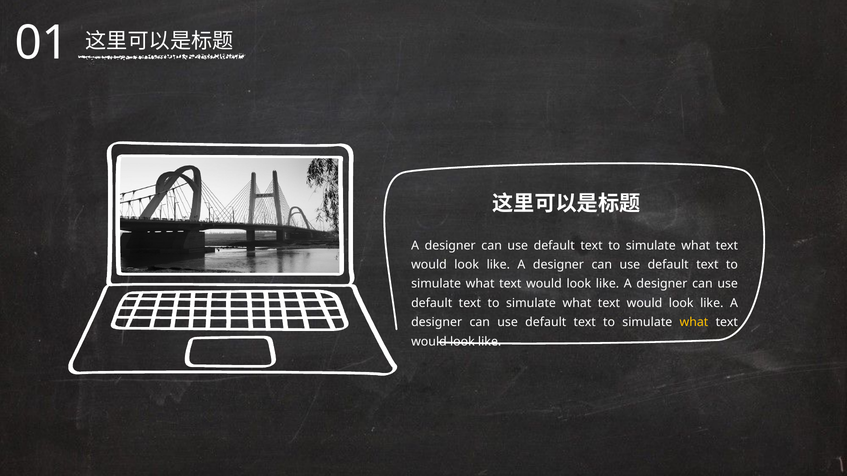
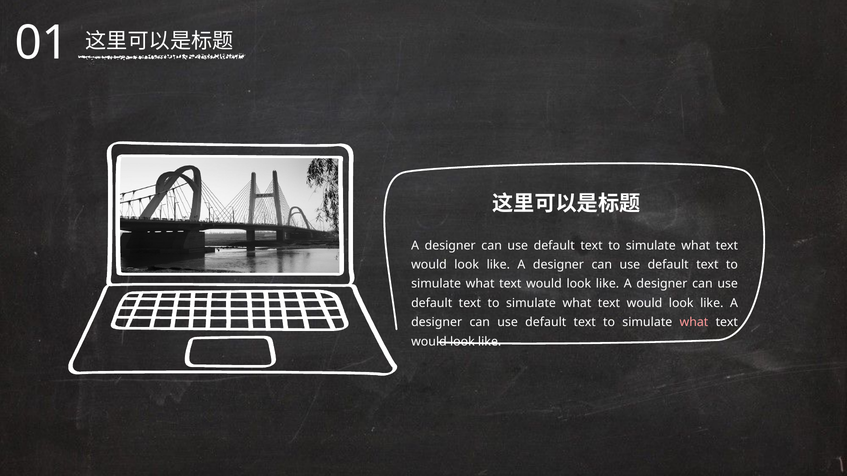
what at (694, 323) colour: yellow -> pink
